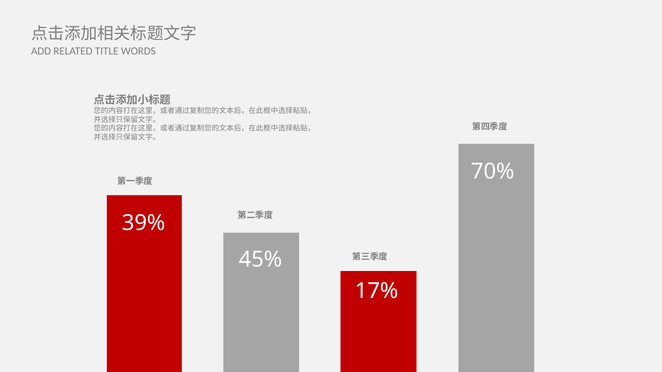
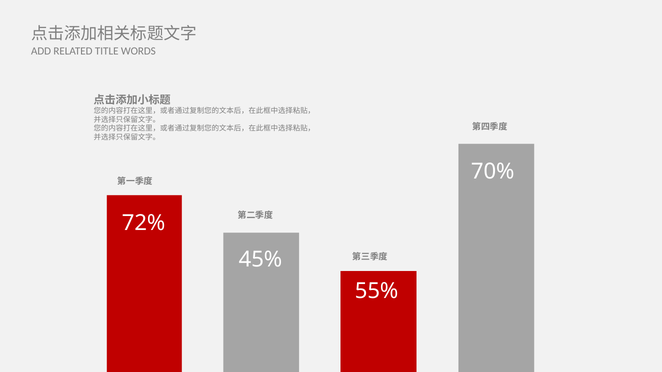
39%: 39% -> 72%
17%: 17% -> 55%
